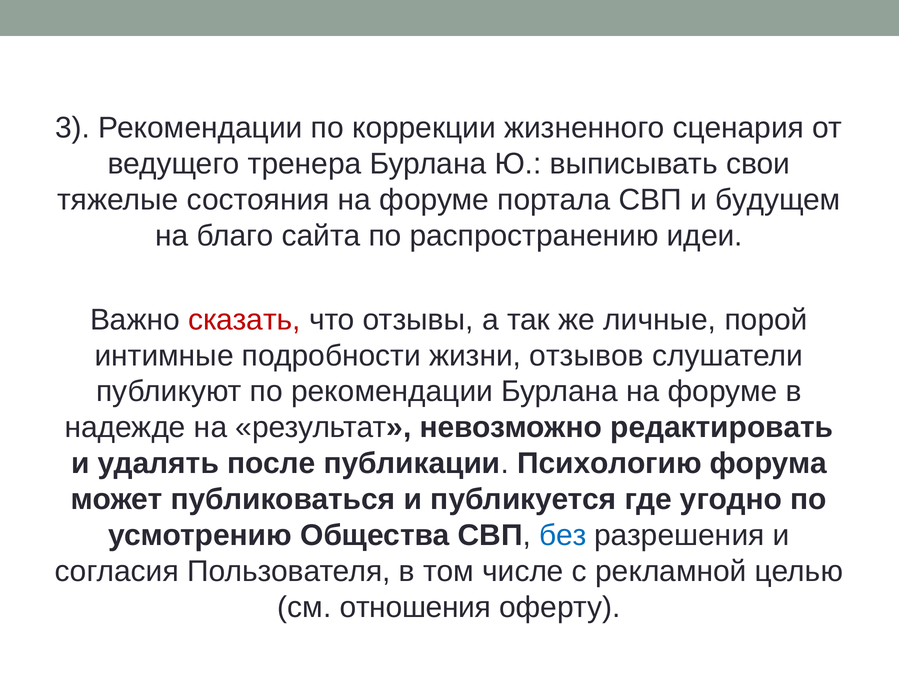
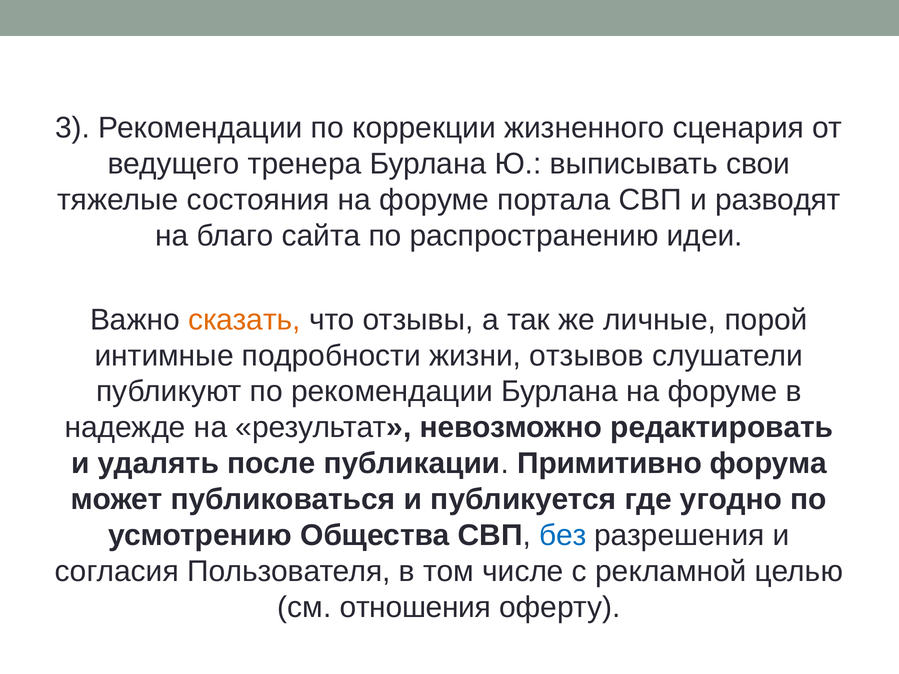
бyдyщeм: бyдyщeм -> разводят
сказать colour: red -> orange
Психологию: Психологию -> Примитивно
